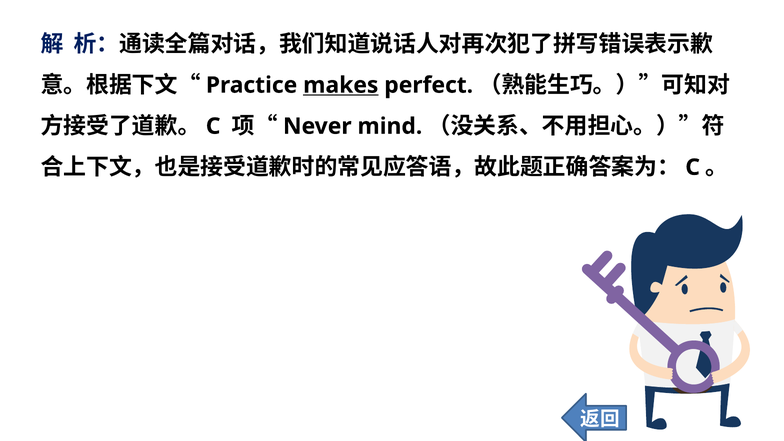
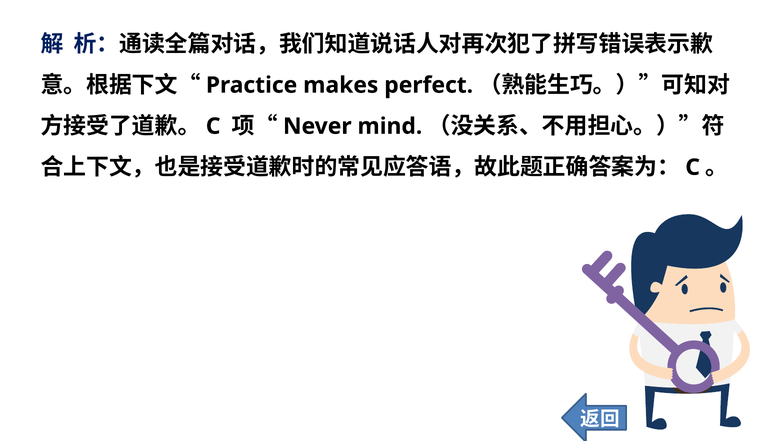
makes underline: present -> none
